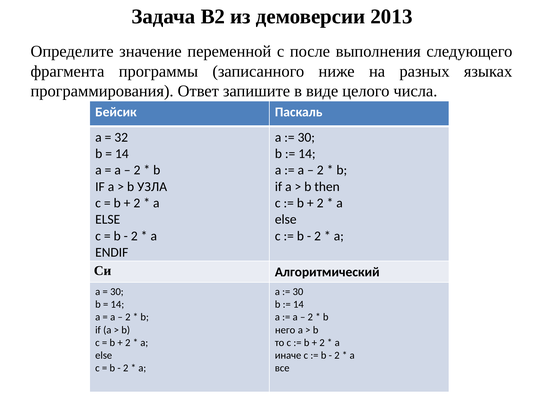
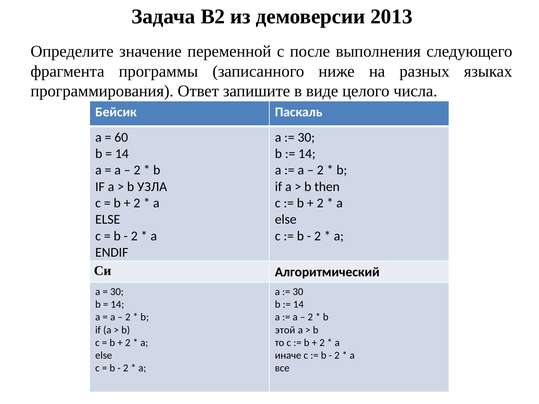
32: 32 -> 60
него: него -> этой
